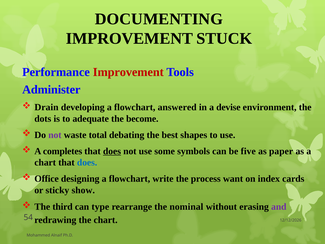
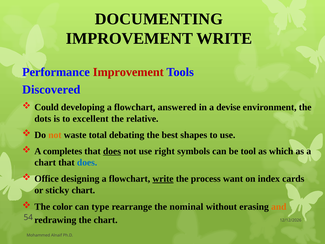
IMPROVEMENT STUCK: STUCK -> WRITE
Administer: Administer -> Discovered
Drain: Drain -> Could
adequate: adequate -> excellent
become: become -> relative
not at (55, 135) colour: purple -> orange
some: some -> right
five: five -> tool
paper: paper -> which
write at (163, 179) underline: none -> present
sticky show: show -> chart
third: third -> color
and colour: purple -> orange
